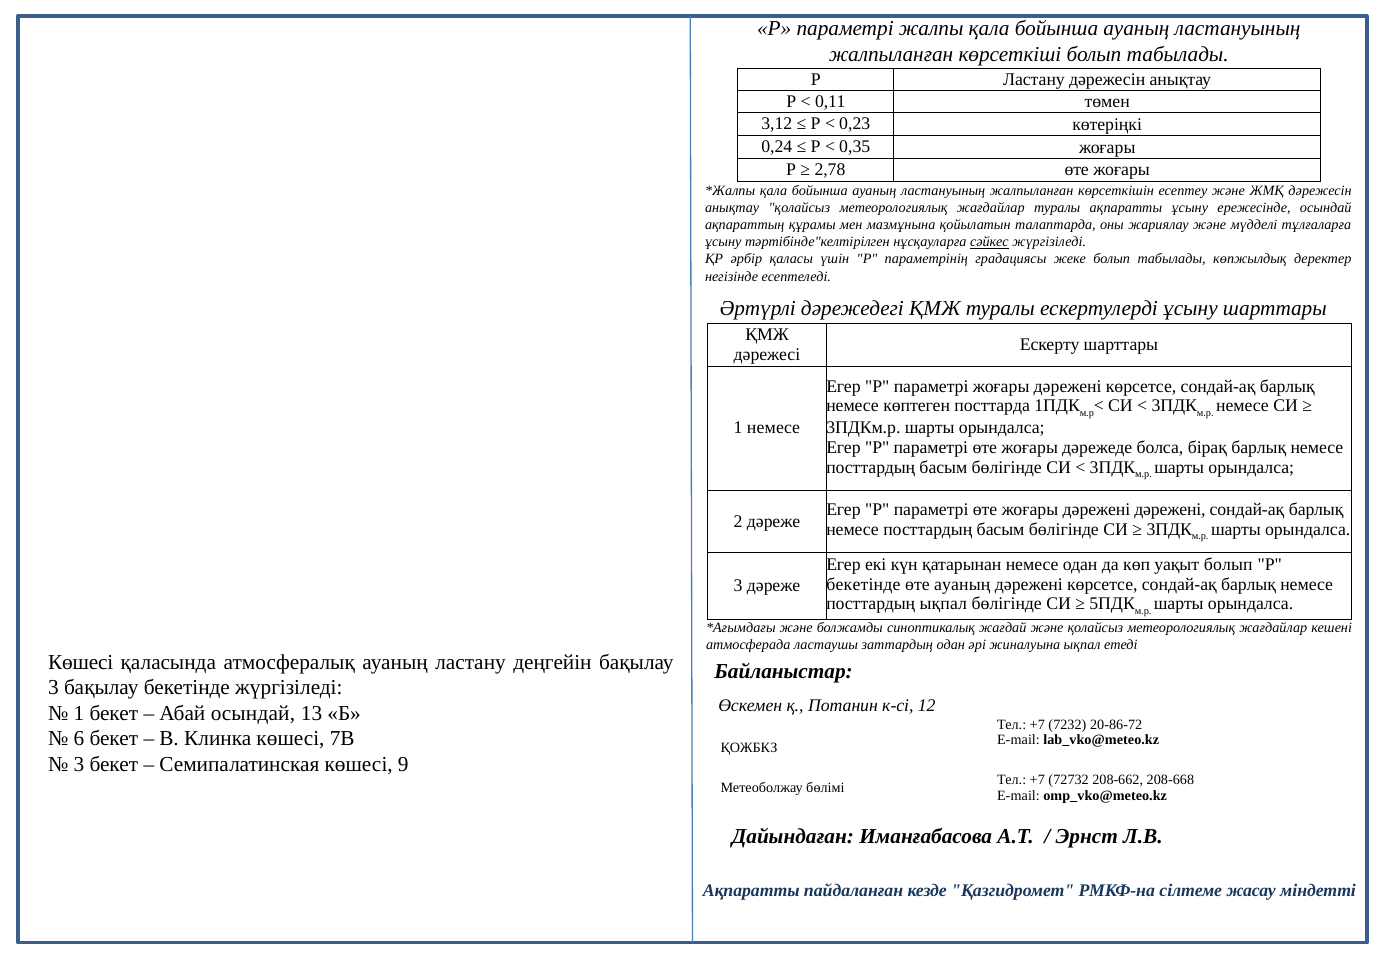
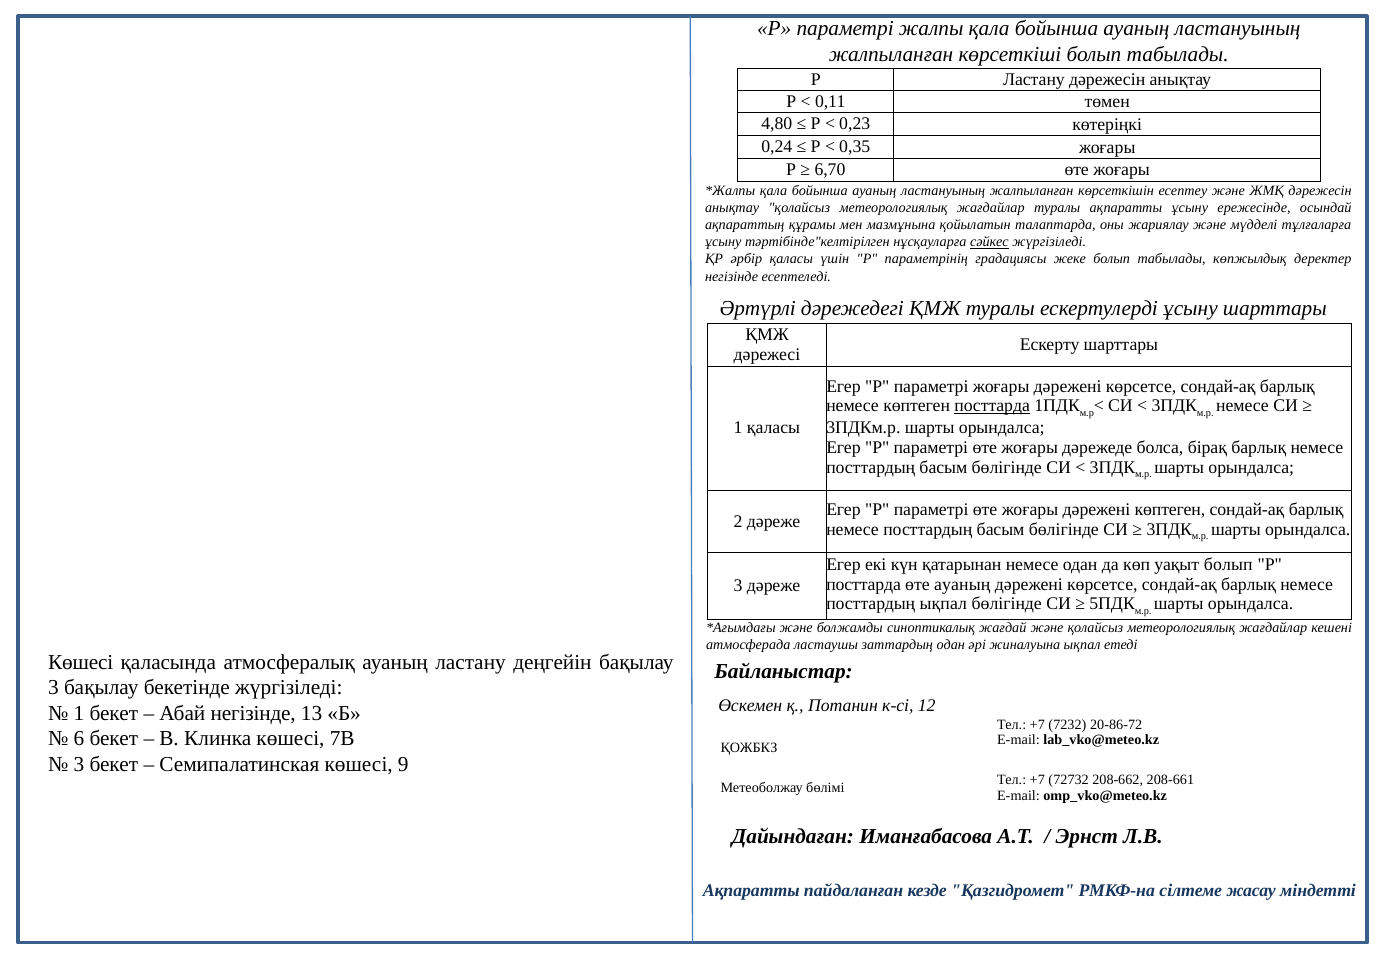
3,12: 3,12 -> 4,80
2,78: 2,78 -> 6,70
посттарда at (992, 406) underline: none -> present
1 немесе: немесе -> қаласы
дәрежені дәрежені: дәрежені -> көптеген
бекетінде at (863, 584): бекетінде -> посттарда
Абай осындай: осындай -> негізінде
208-668: 208-668 -> 208-661
